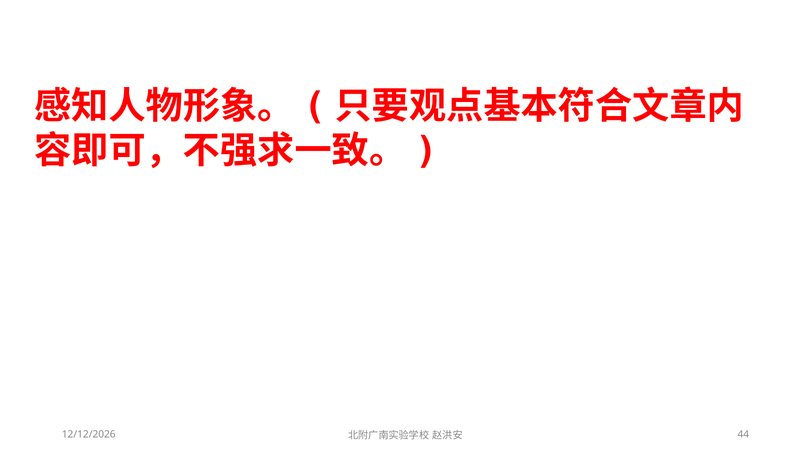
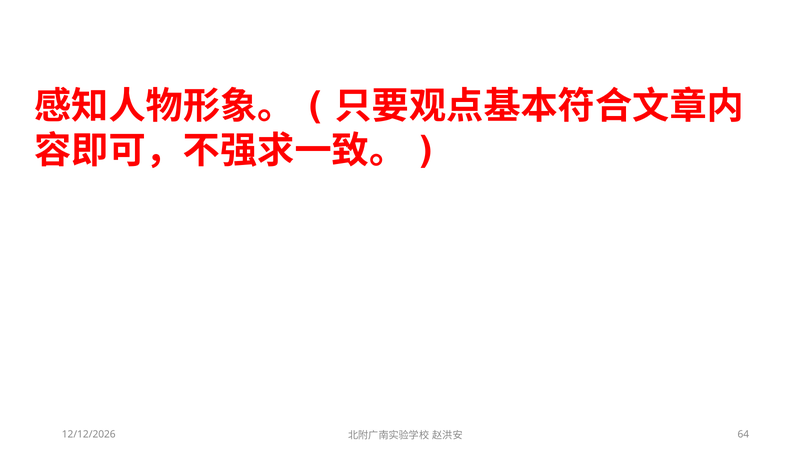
44: 44 -> 64
